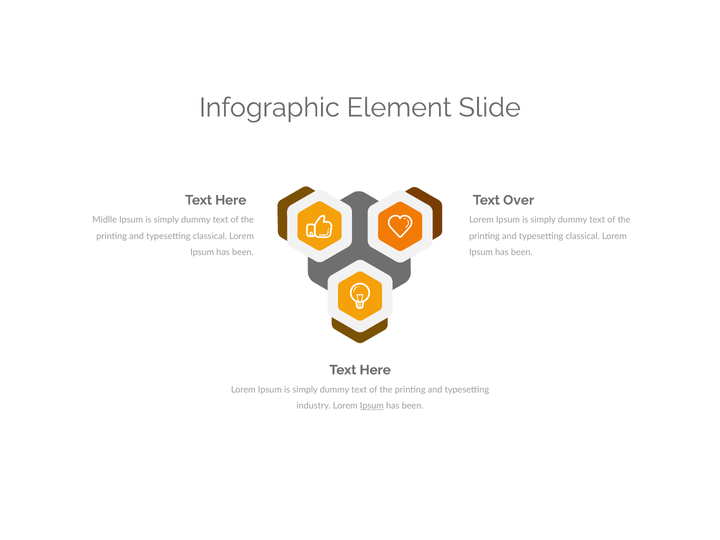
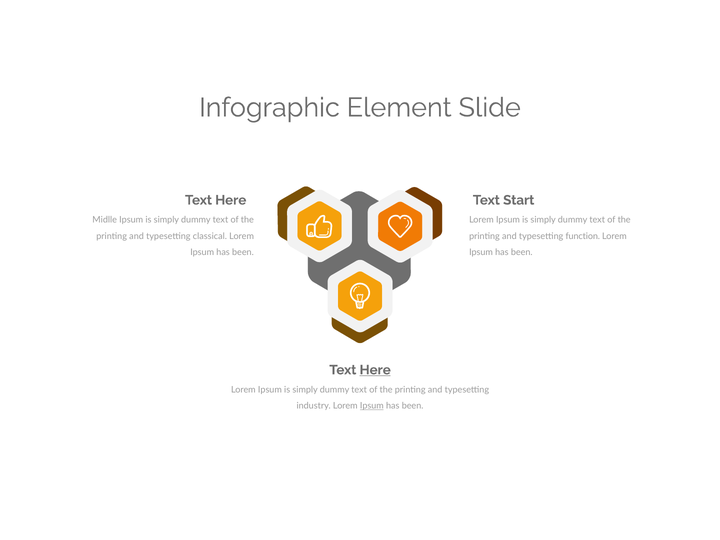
Over: Over -> Start
classical at (583, 236): classical -> function
Here at (375, 370) underline: none -> present
